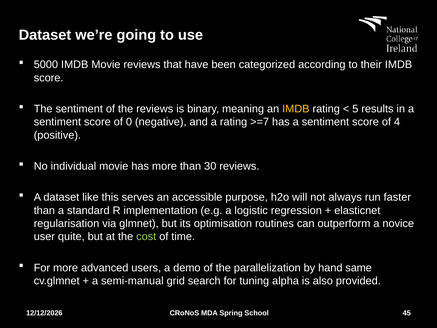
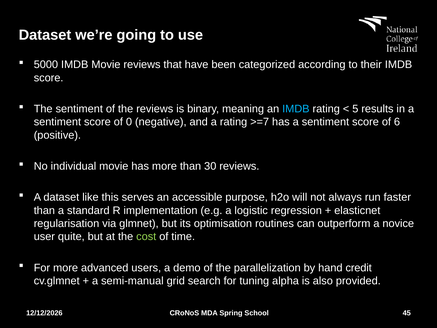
IMDB at (296, 109) colour: yellow -> light blue
4: 4 -> 6
same: same -> credit
